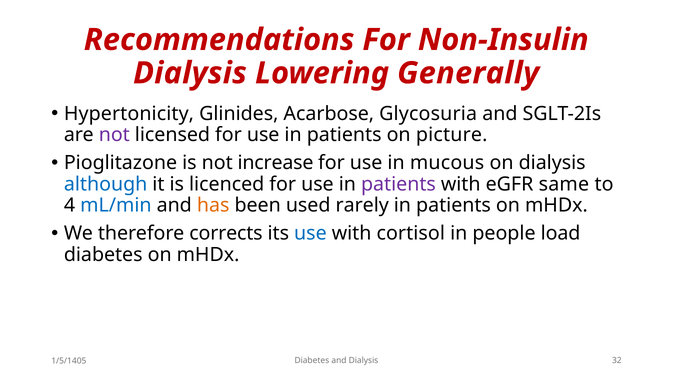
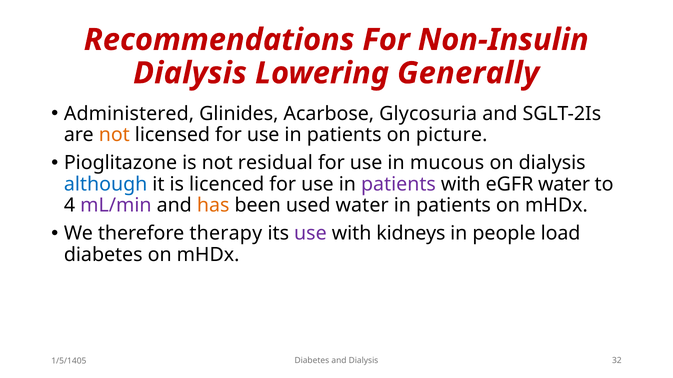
Hypertonicity: Hypertonicity -> Administered
not at (114, 135) colour: purple -> orange
increase: increase -> residual
eGFR same: same -> water
mL/min colour: blue -> purple
used rarely: rarely -> water
corrects: corrects -> therapy
use at (310, 234) colour: blue -> purple
cortisol: cortisol -> kidneys
